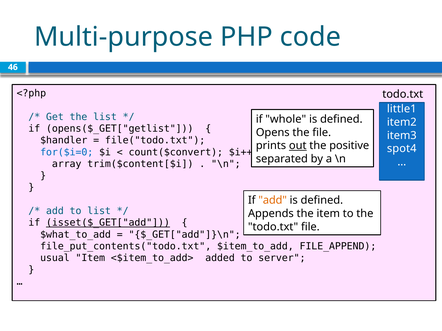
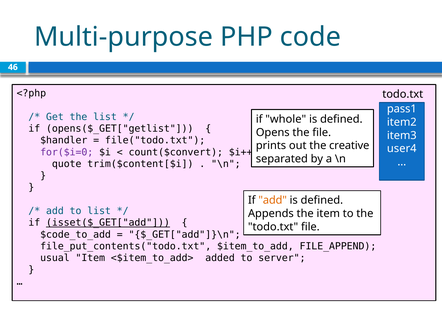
little1: little1 -> pass1
out underline: present -> none
positive: positive -> creative
spot4: spot4 -> user4
for($i=0 colour: blue -> purple
array: array -> quote
$what_to_add: $what_to_add -> $code_to_add
